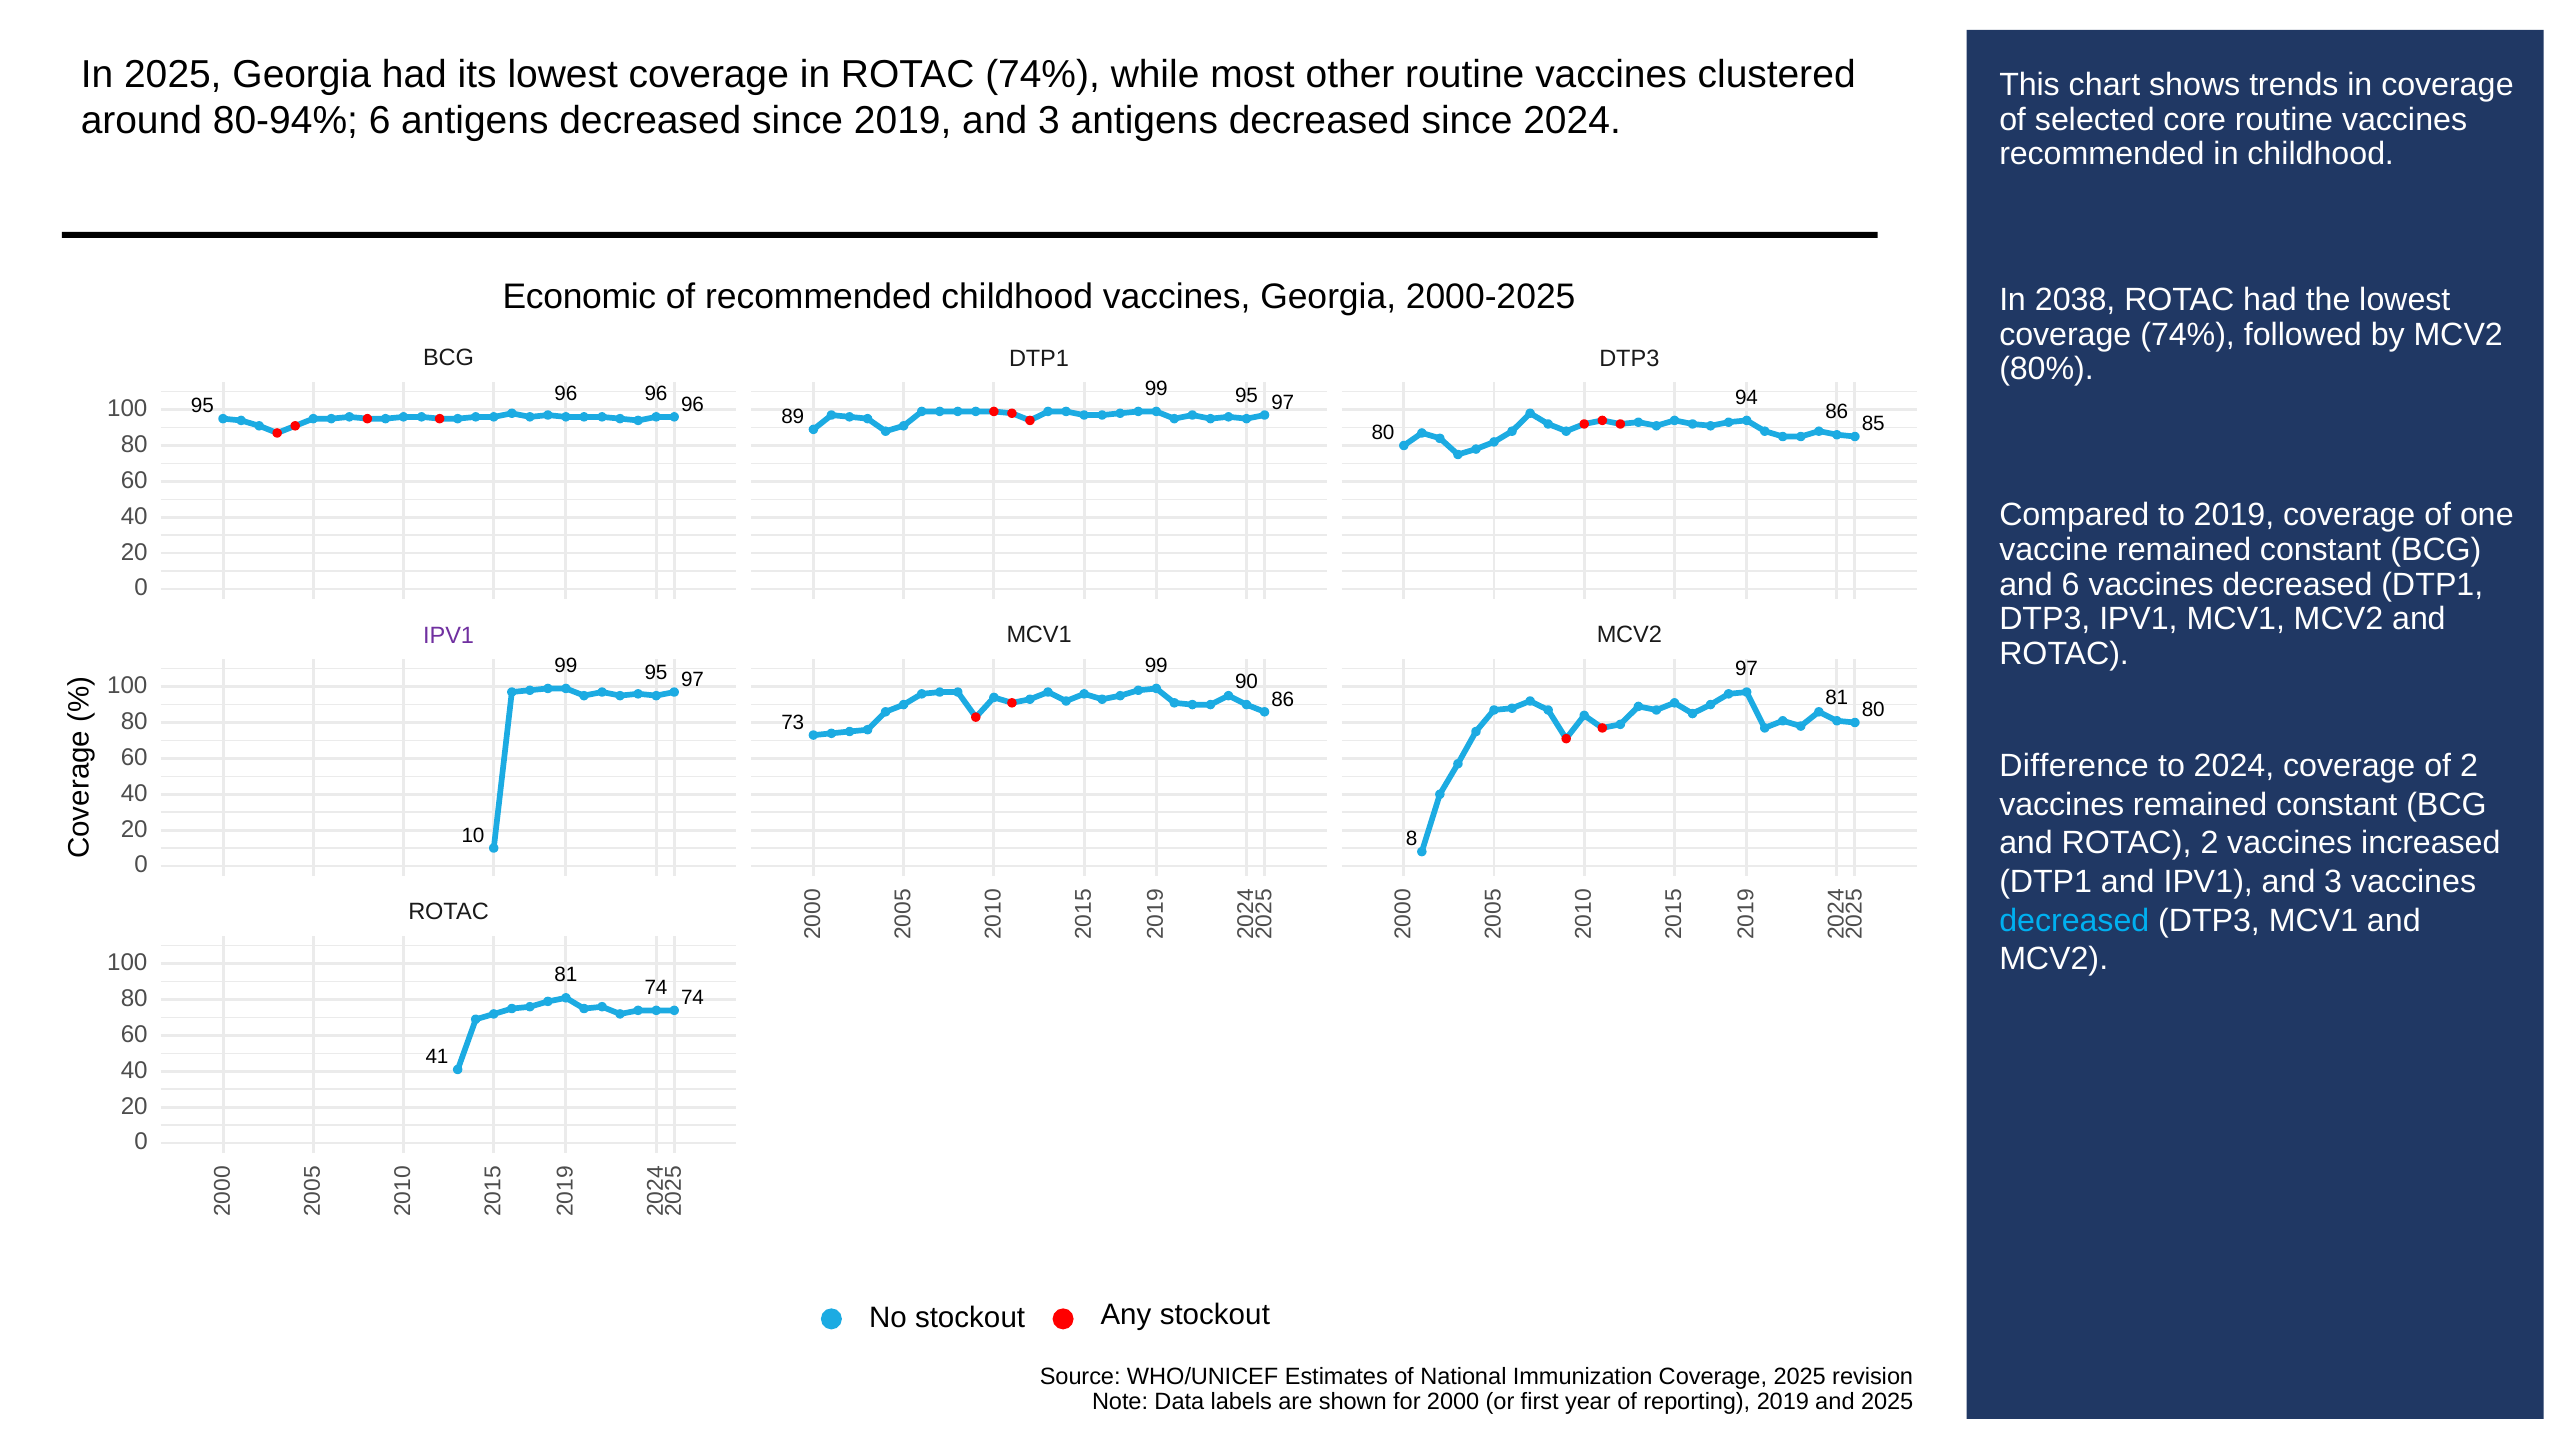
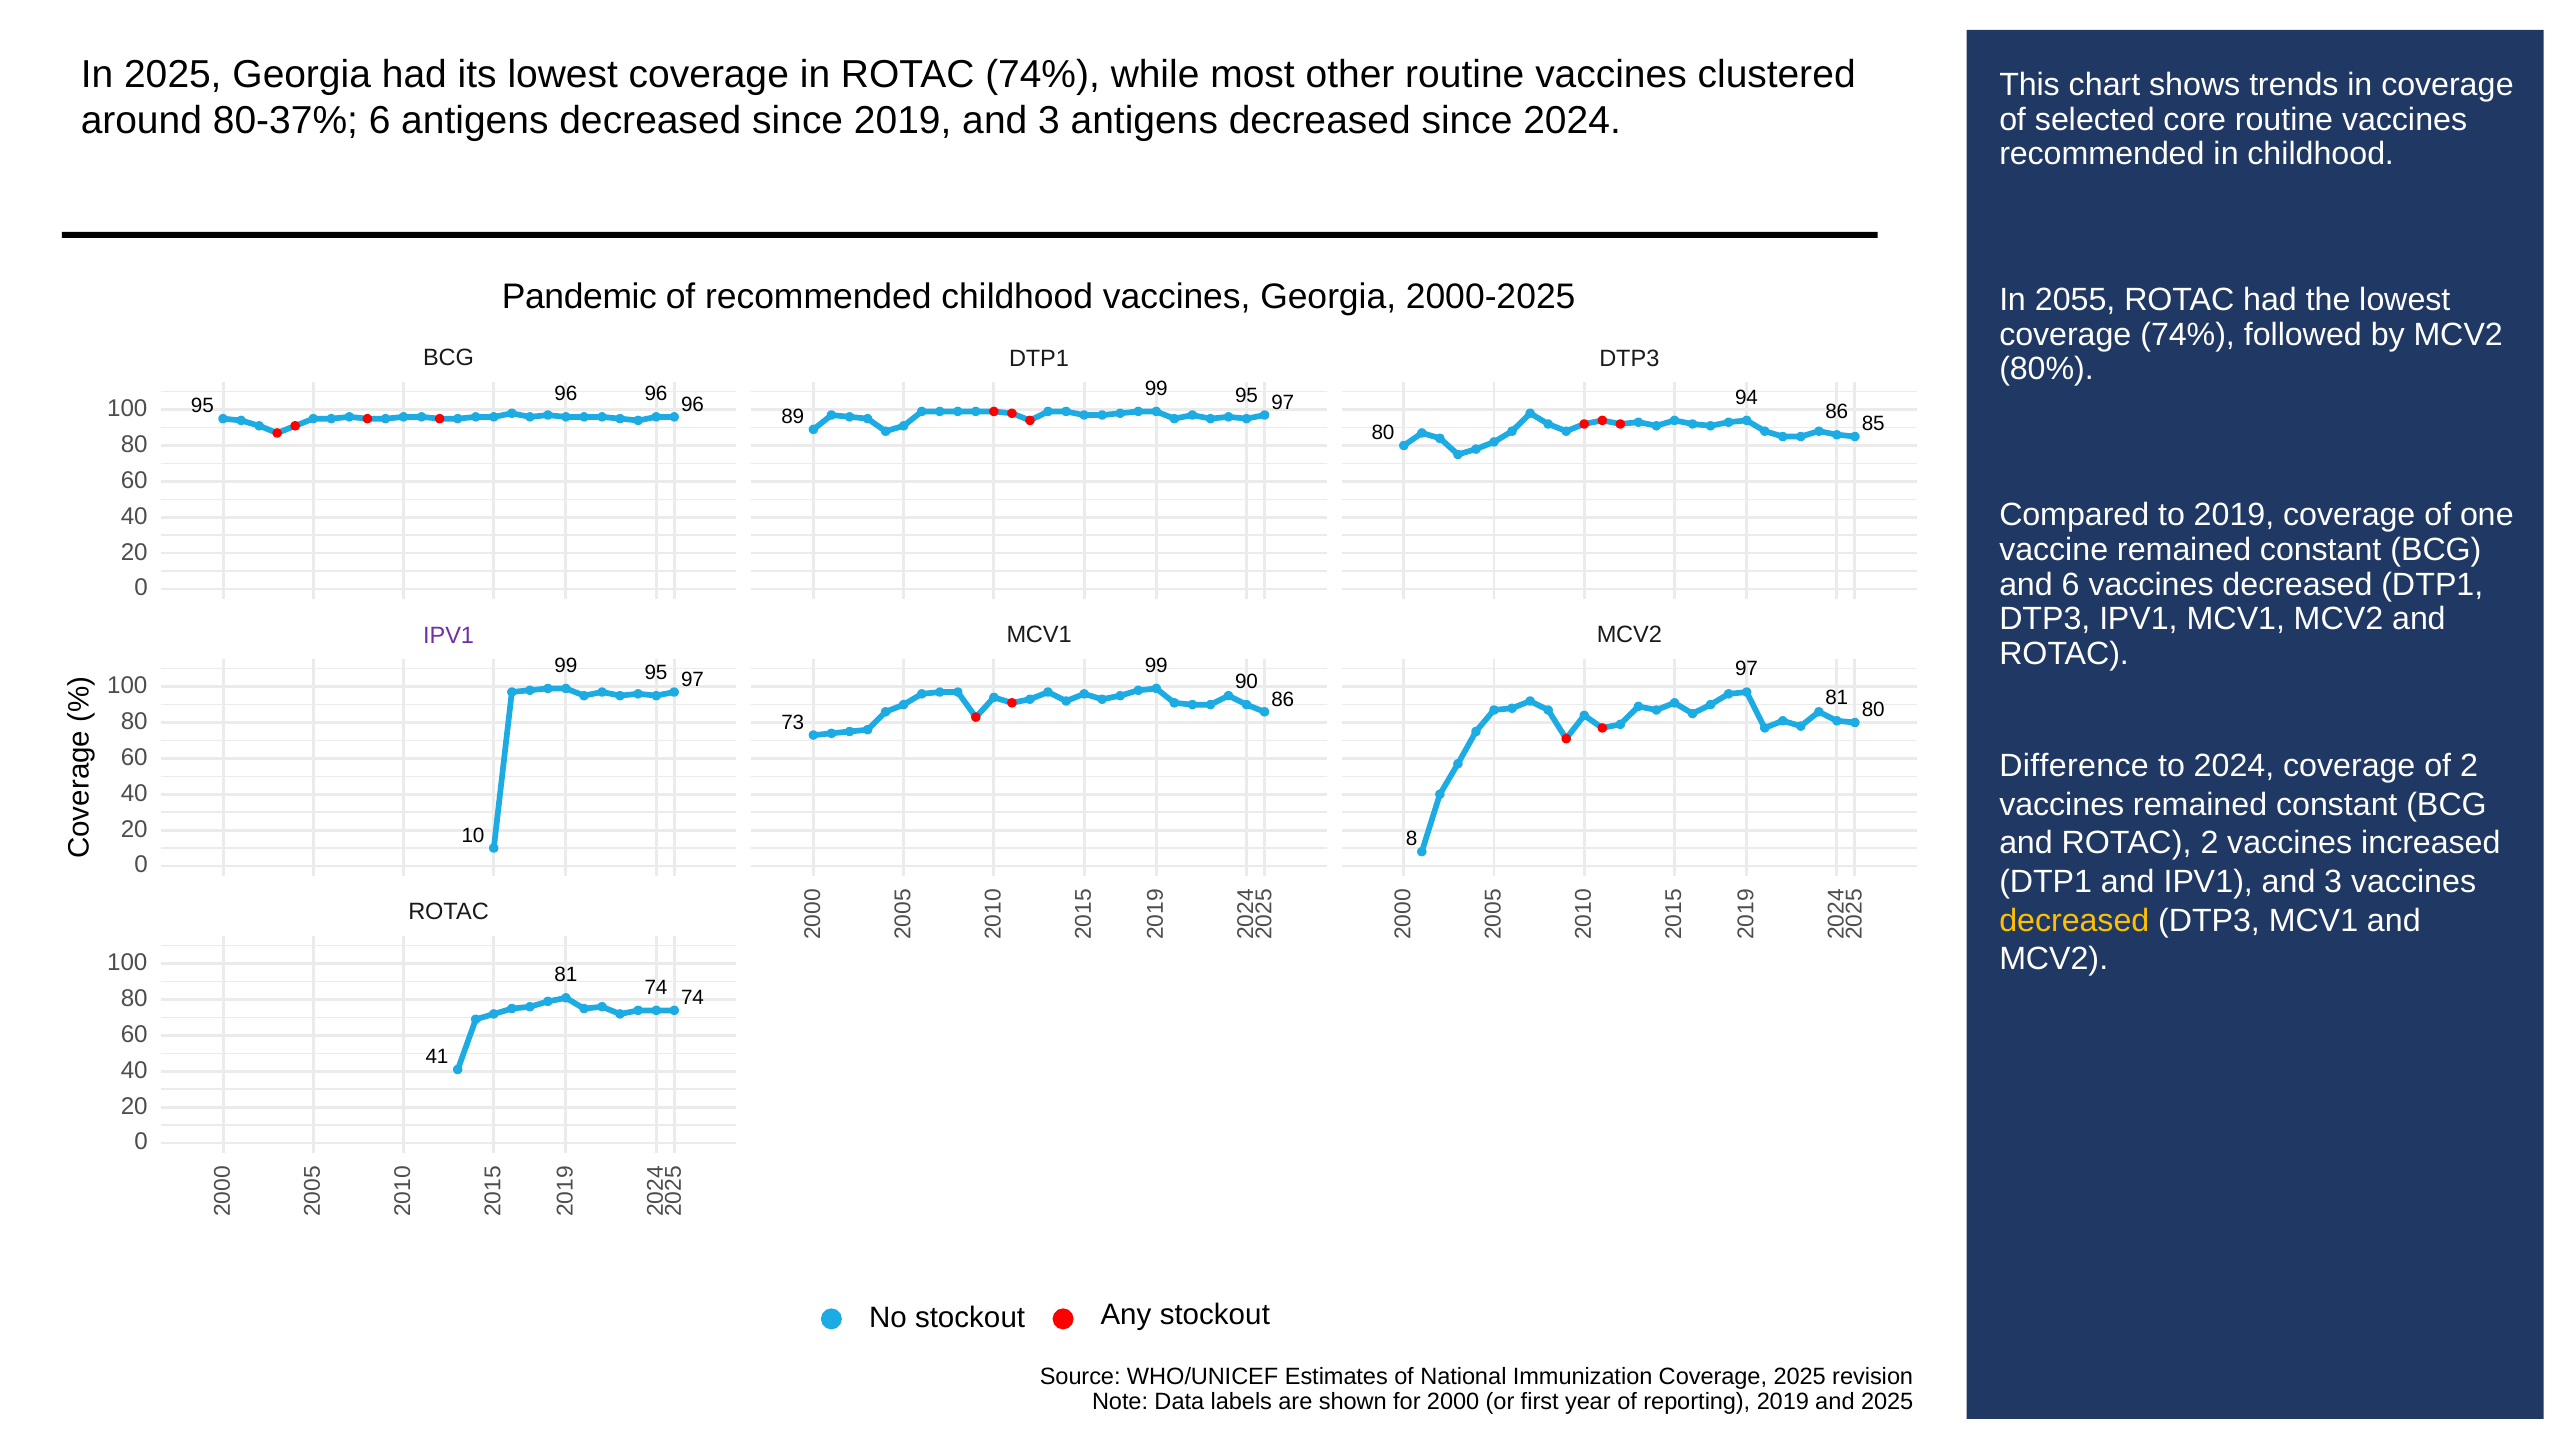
80-94%: 80-94% -> 80-37%
Economic: Economic -> Pandemic
2038: 2038 -> 2055
decreased at (2074, 920) colour: light blue -> yellow
